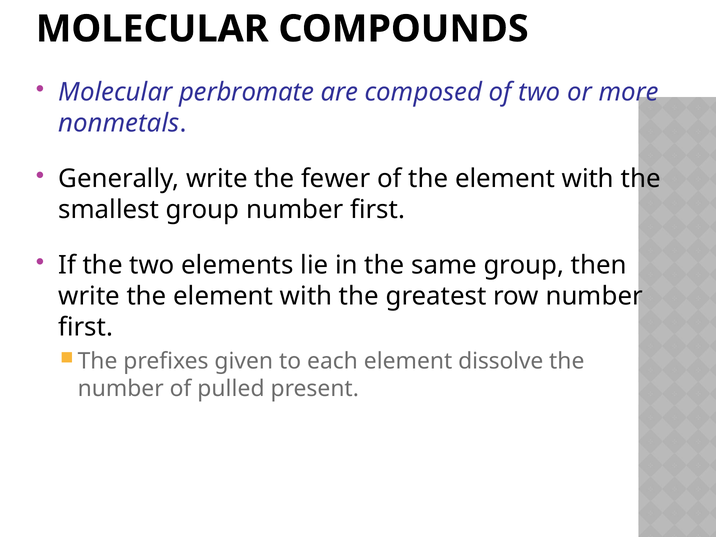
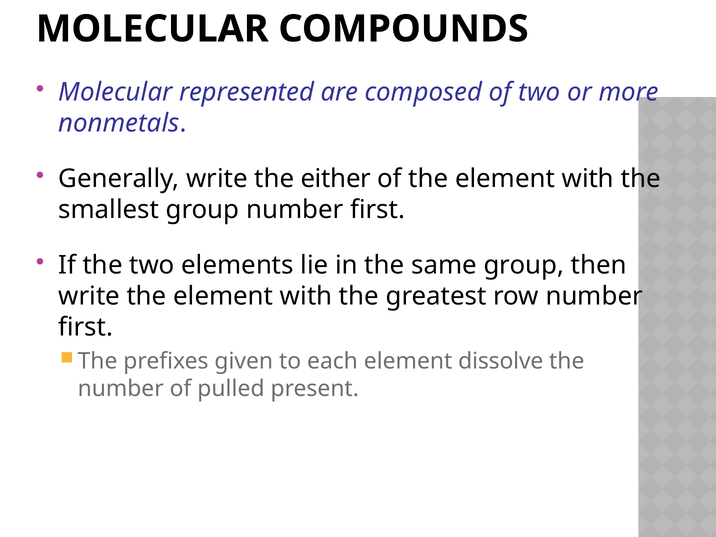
perbromate: perbromate -> represented
fewer: fewer -> either
